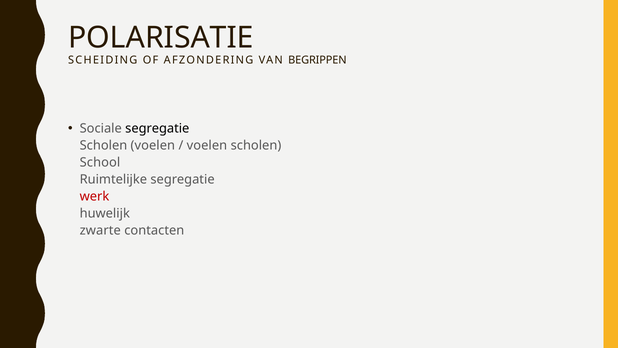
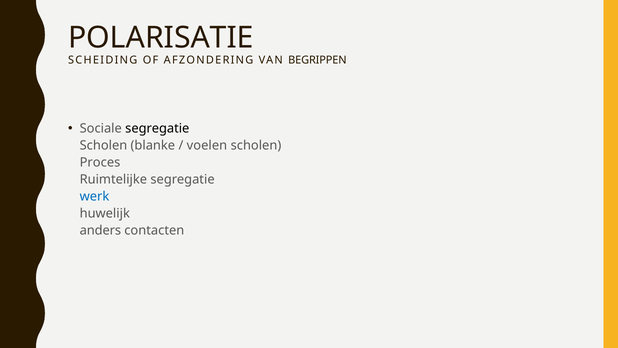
Scholen voelen: voelen -> blanke
School: School -> Proces
werk colour: red -> blue
zwarte: zwarte -> anders
